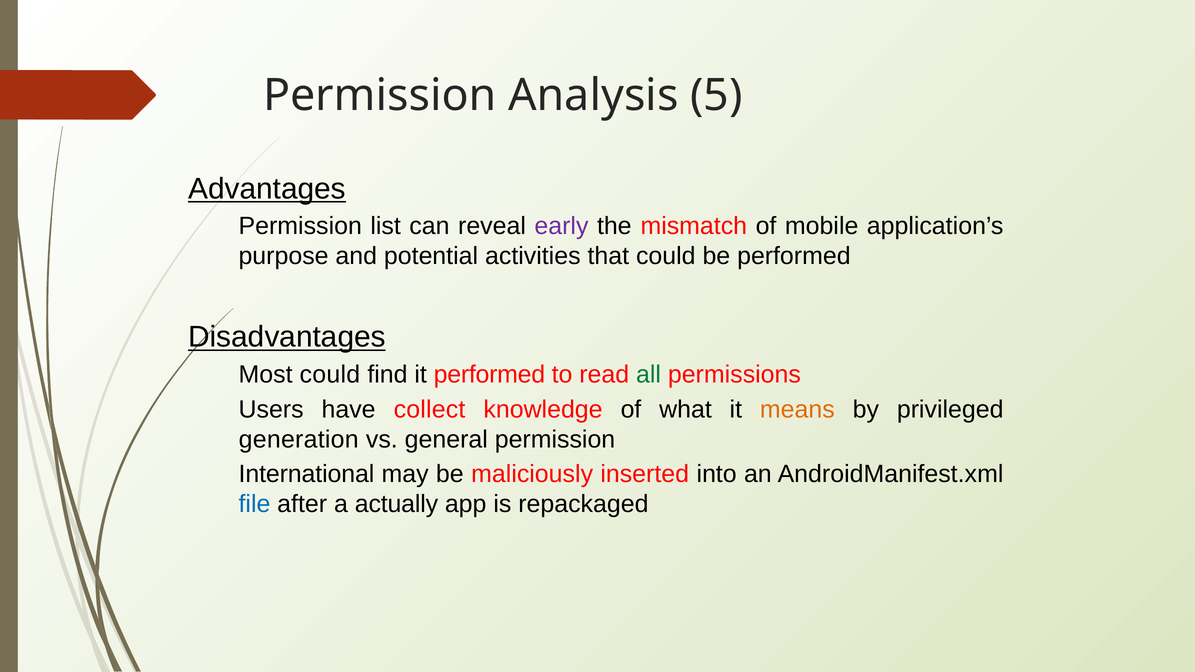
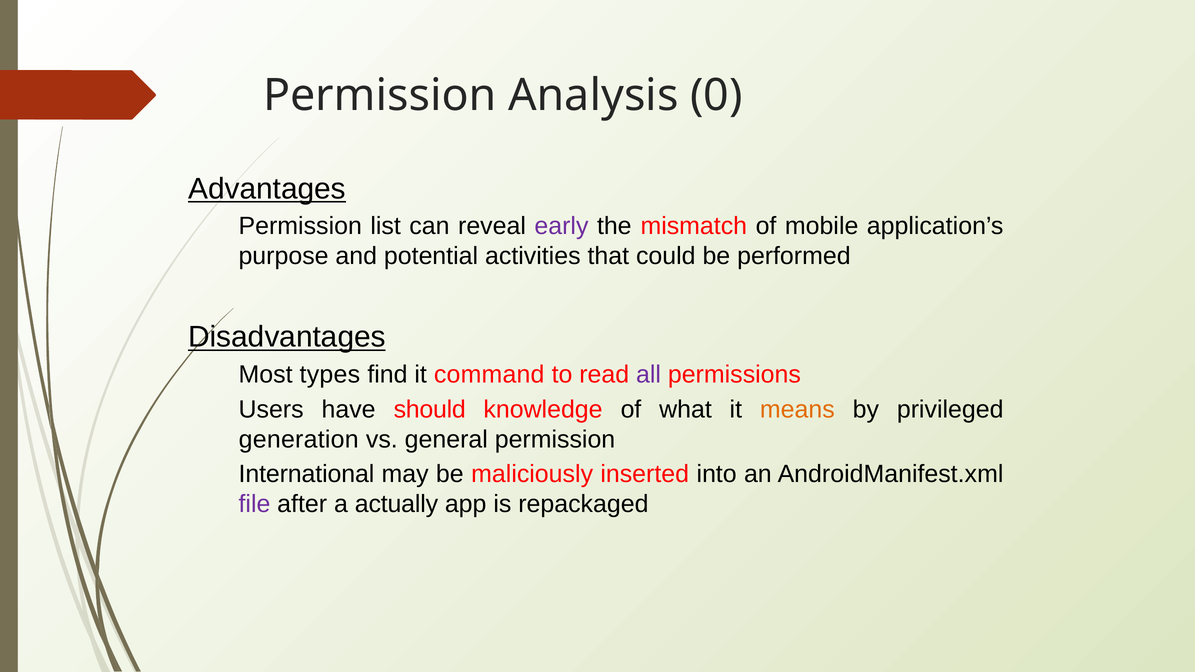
5: 5 -> 0
Most could: could -> types
it performed: performed -> command
all colour: green -> purple
collect: collect -> should
file colour: blue -> purple
